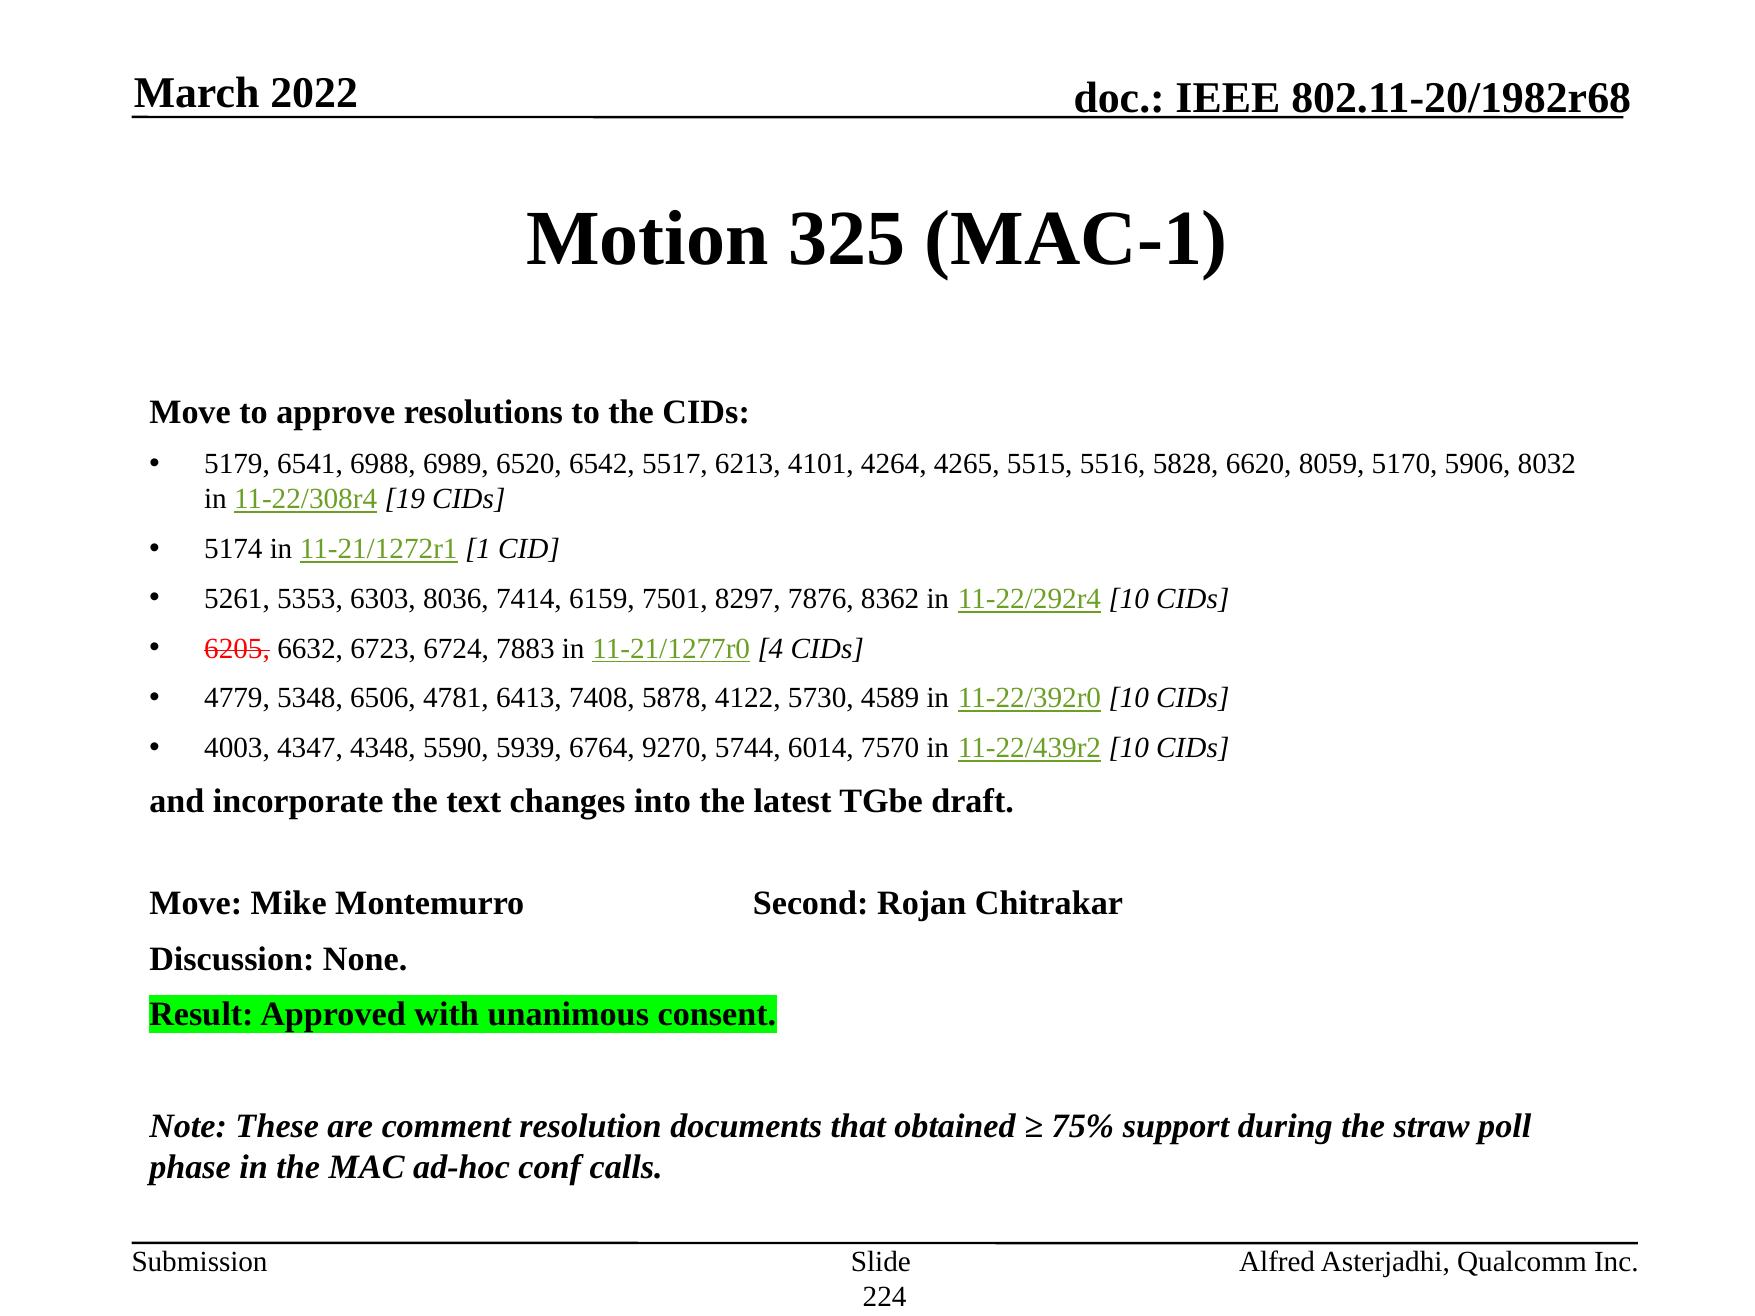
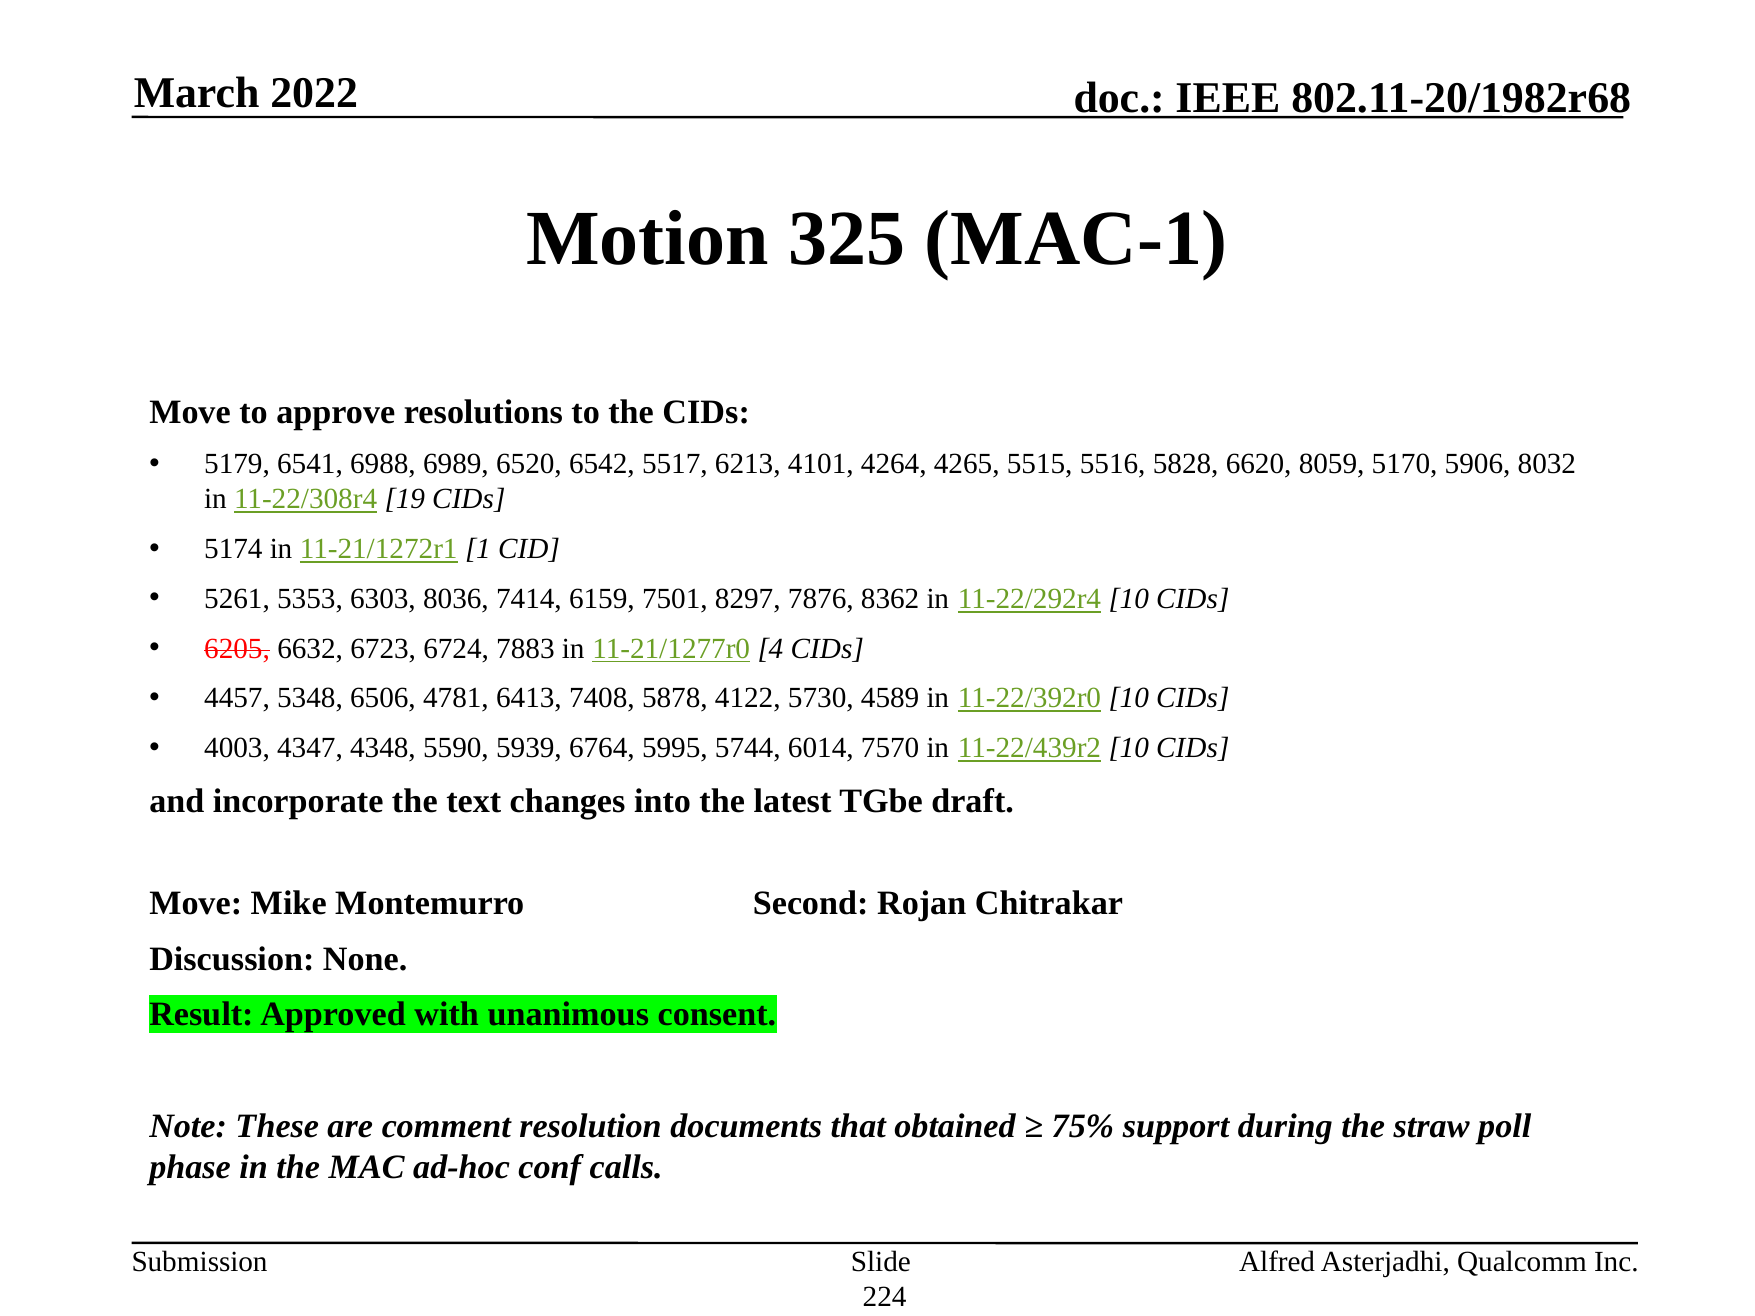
4779: 4779 -> 4457
9270: 9270 -> 5995
